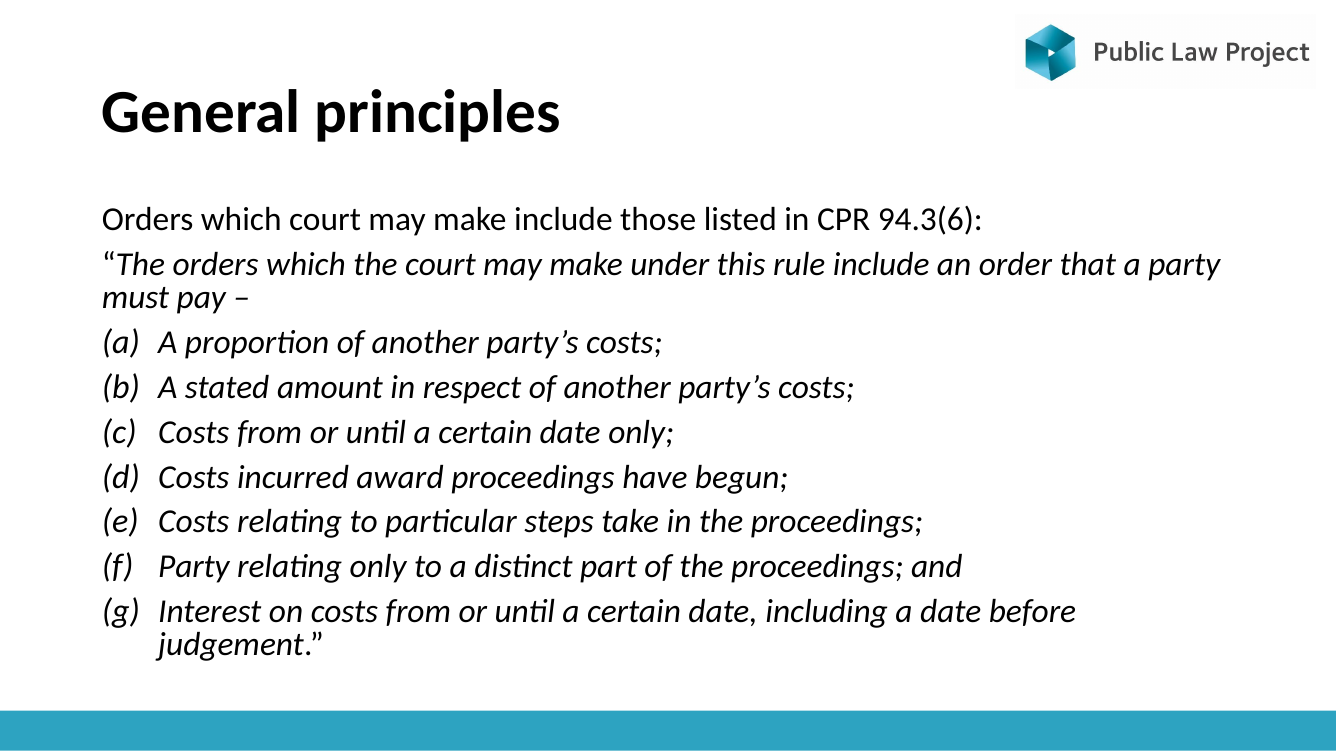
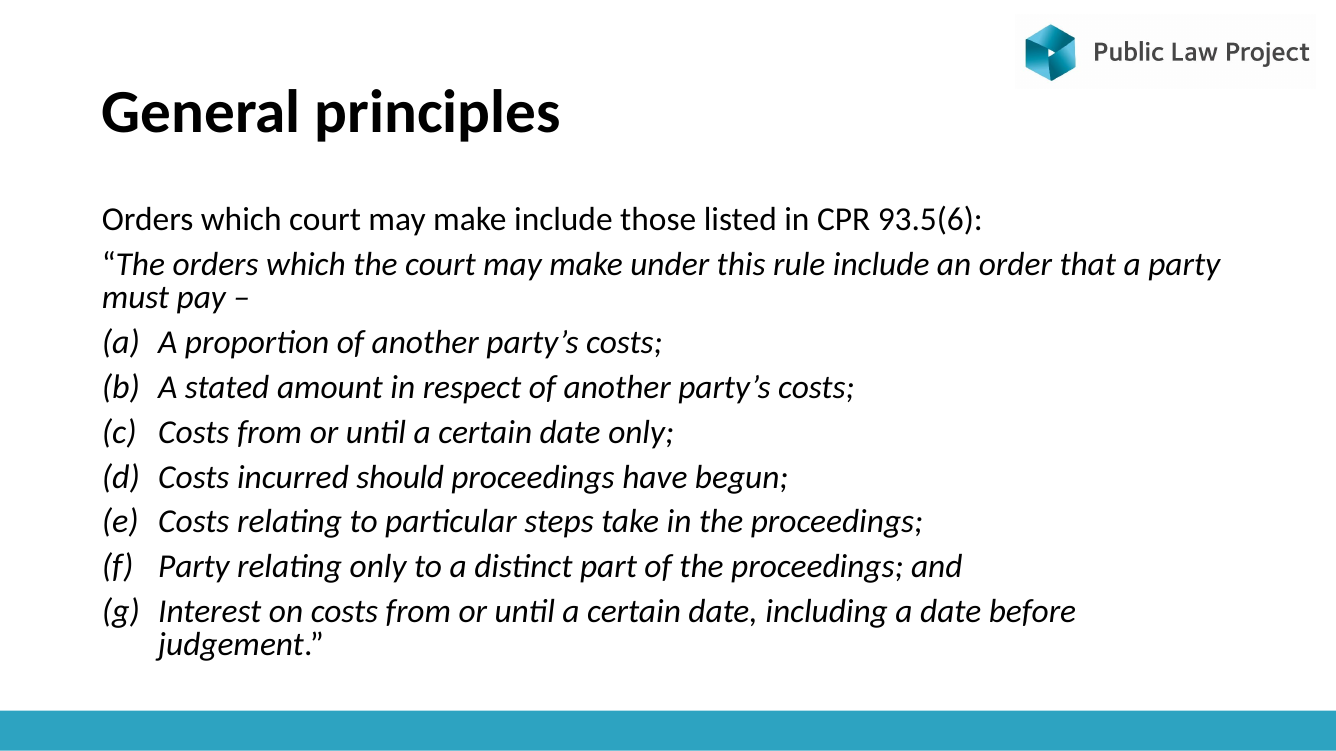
94.3(6: 94.3(6 -> 93.5(6
award: award -> should
